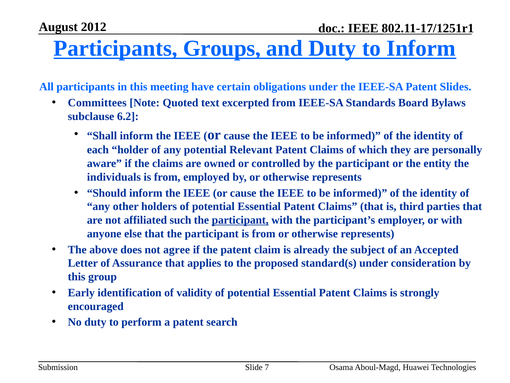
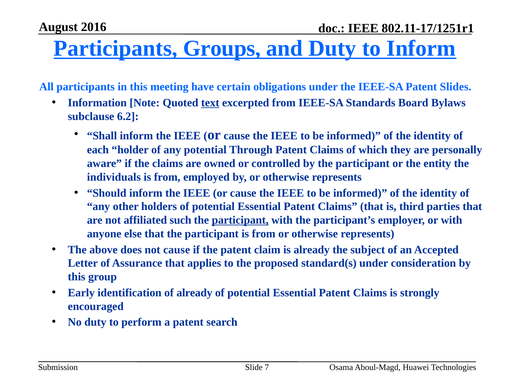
2012: 2012 -> 2016
Committees: Committees -> Information
text underline: none -> present
Relevant: Relevant -> Through
not agree: agree -> cause
of validity: validity -> already
